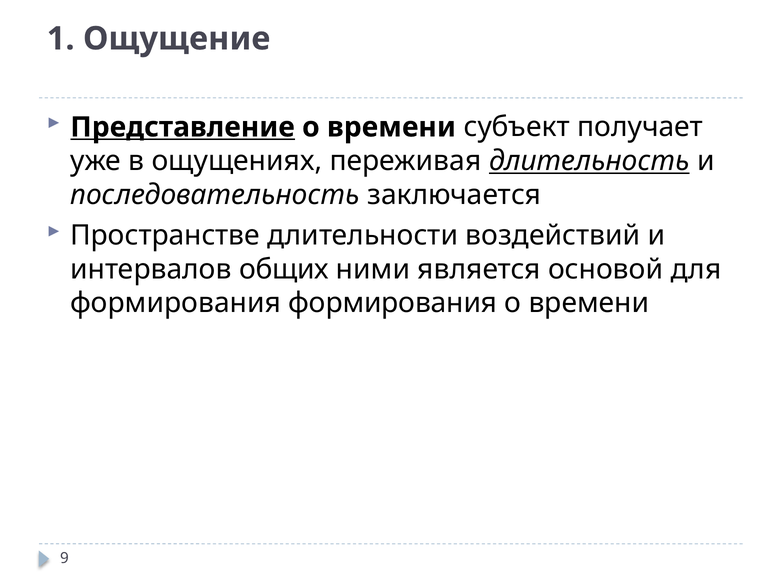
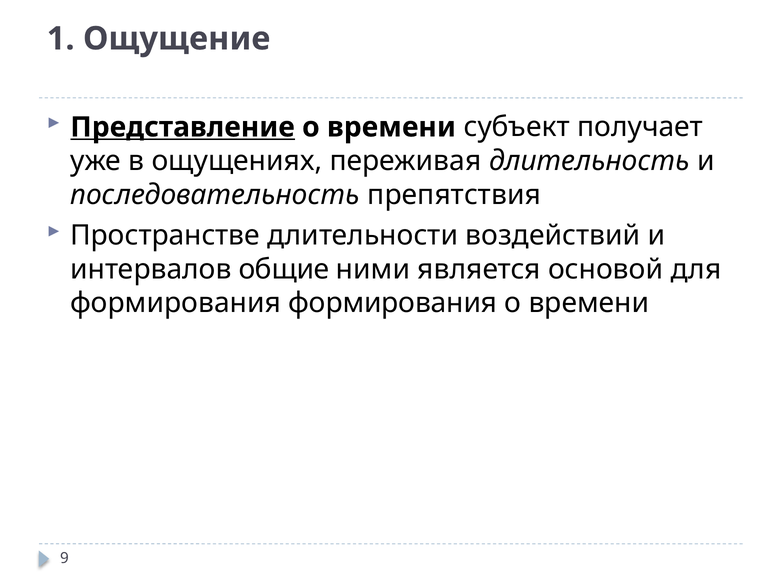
длительность underline: present -> none
заключается: заключается -> препятствия
общих: общих -> общие
